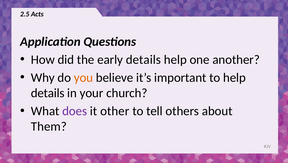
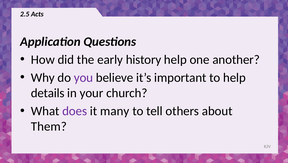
early details: details -> history
you colour: orange -> purple
other: other -> many
